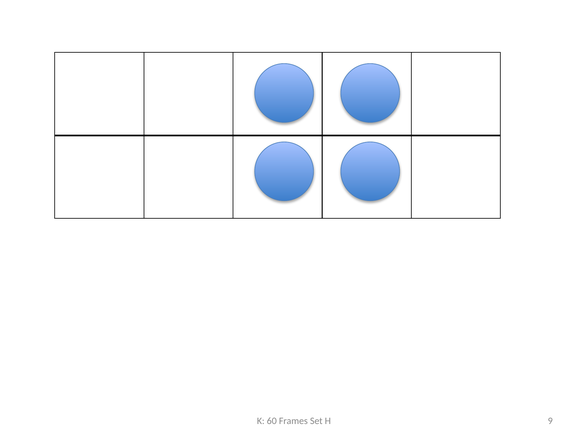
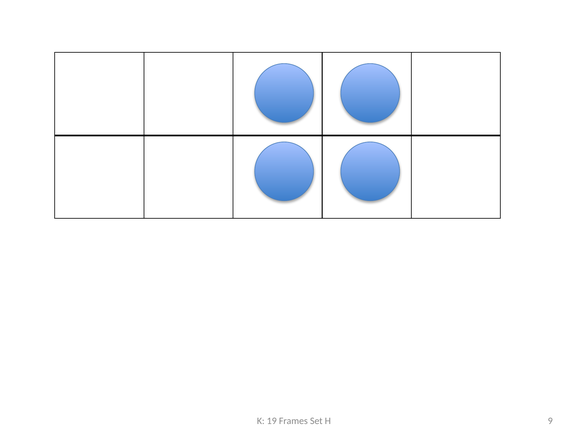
60: 60 -> 19
